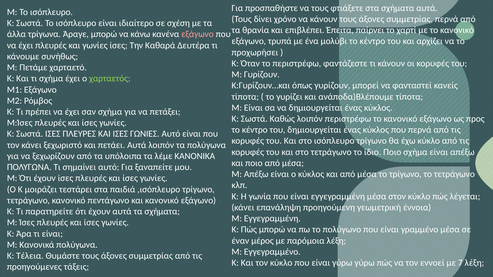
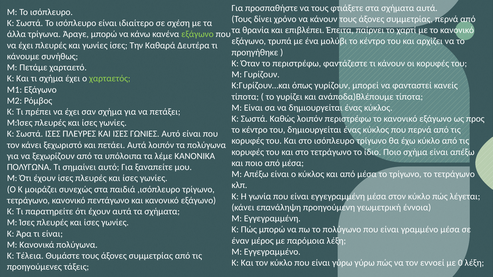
εξάγωνο at (197, 34) colour: pink -> light green
προχωρήσει: προχωρήσει -> προηγήθηκε
τεστάρει: τεστάρει -> συνεχώς
7: 7 -> 0
